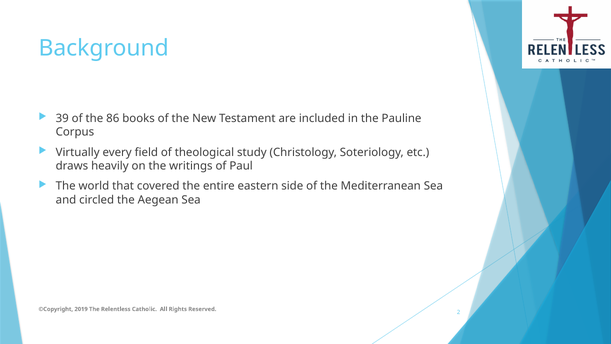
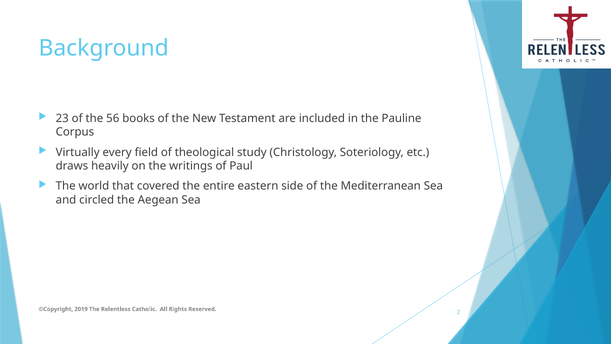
39: 39 -> 23
86: 86 -> 56
